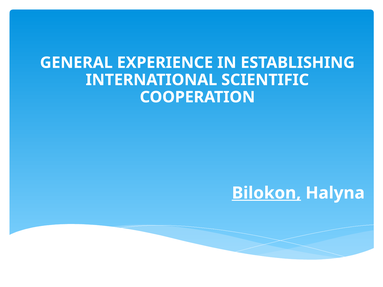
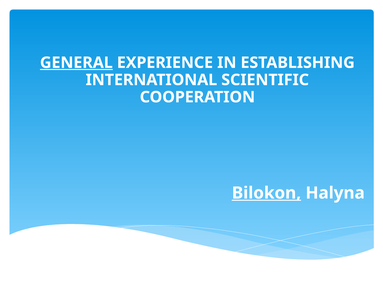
GENERAL underline: none -> present
